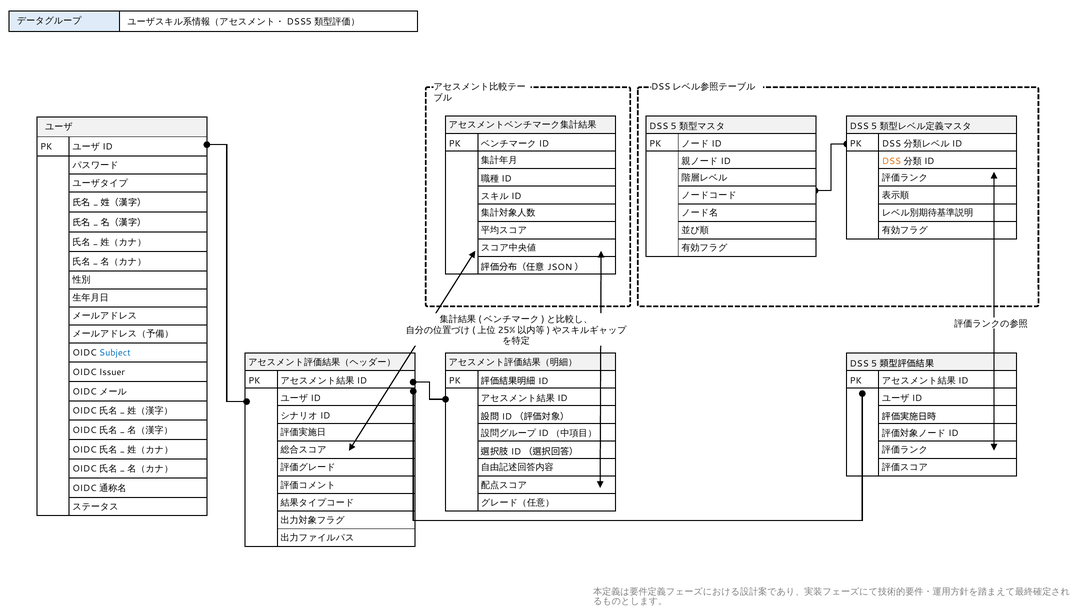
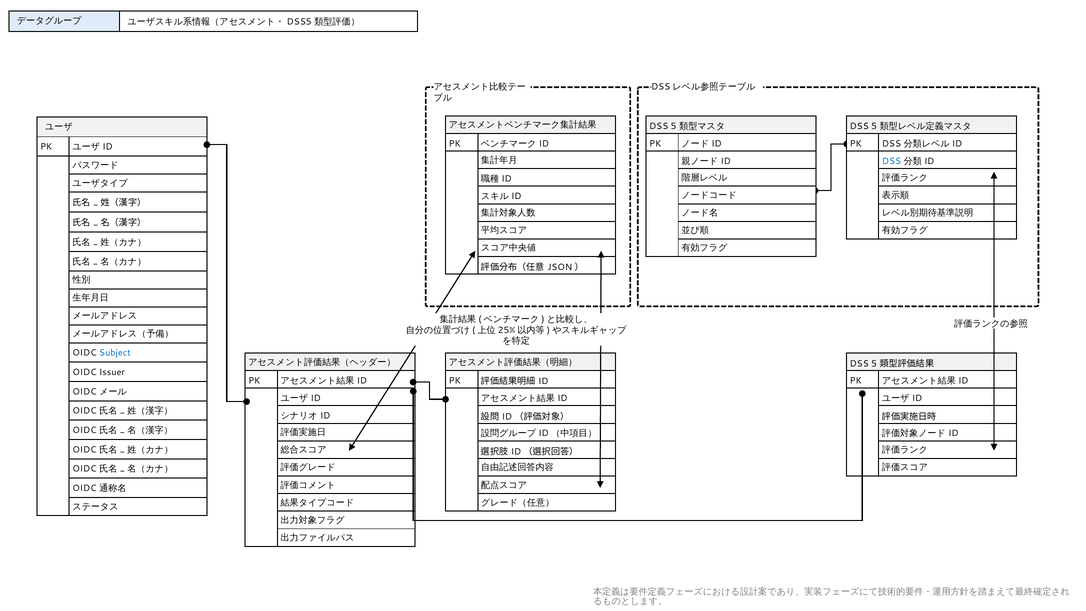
DSS at (892, 161) colour: orange -> blue
